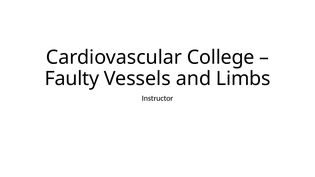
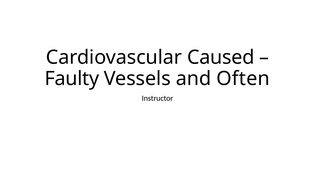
College: College -> Caused
Limbs: Limbs -> Often
